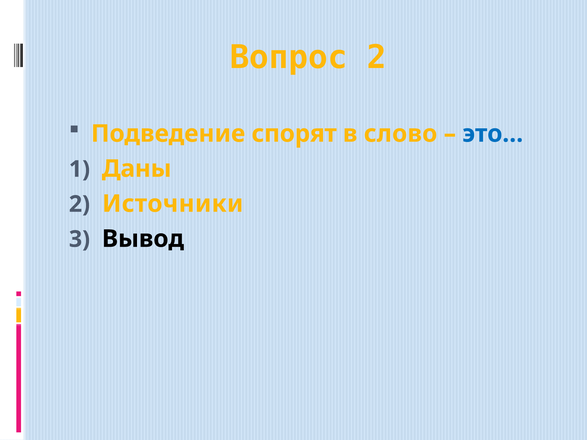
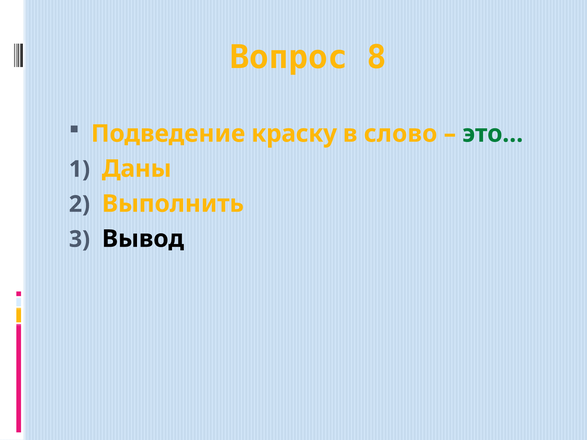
Вопрос 2: 2 -> 8
спорят: спорят -> краску
это… colour: blue -> green
Источники: Источники -> Выполнить
